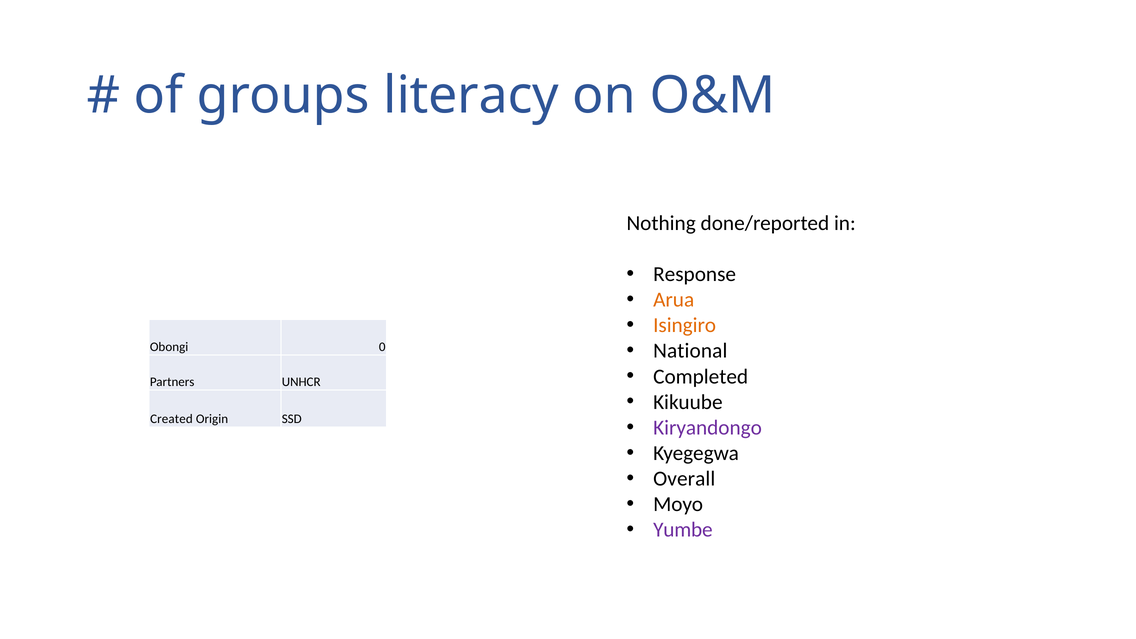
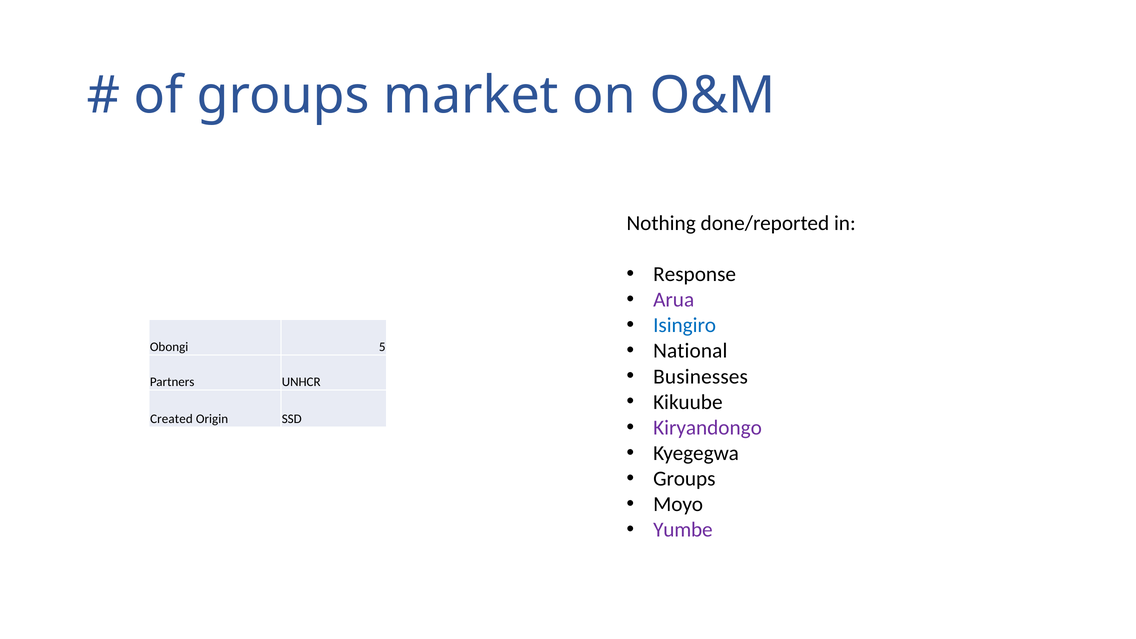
literacy: literacy -> market
Arua colour: orange -> purple
Isingiro colour: orange -> blue
0: 0 -> 5
Completed: Completed -> Businesses
Overall at (684, 479): Overall -> Groups
